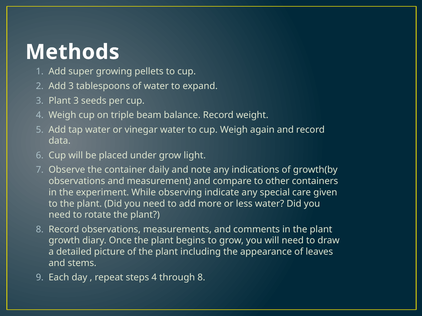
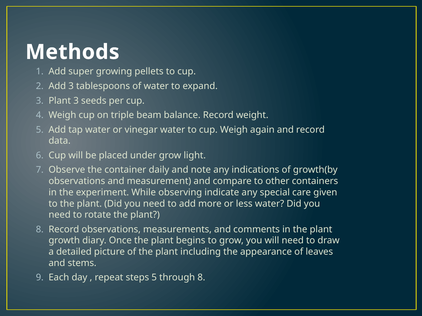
steps 4: 4 -> 5
